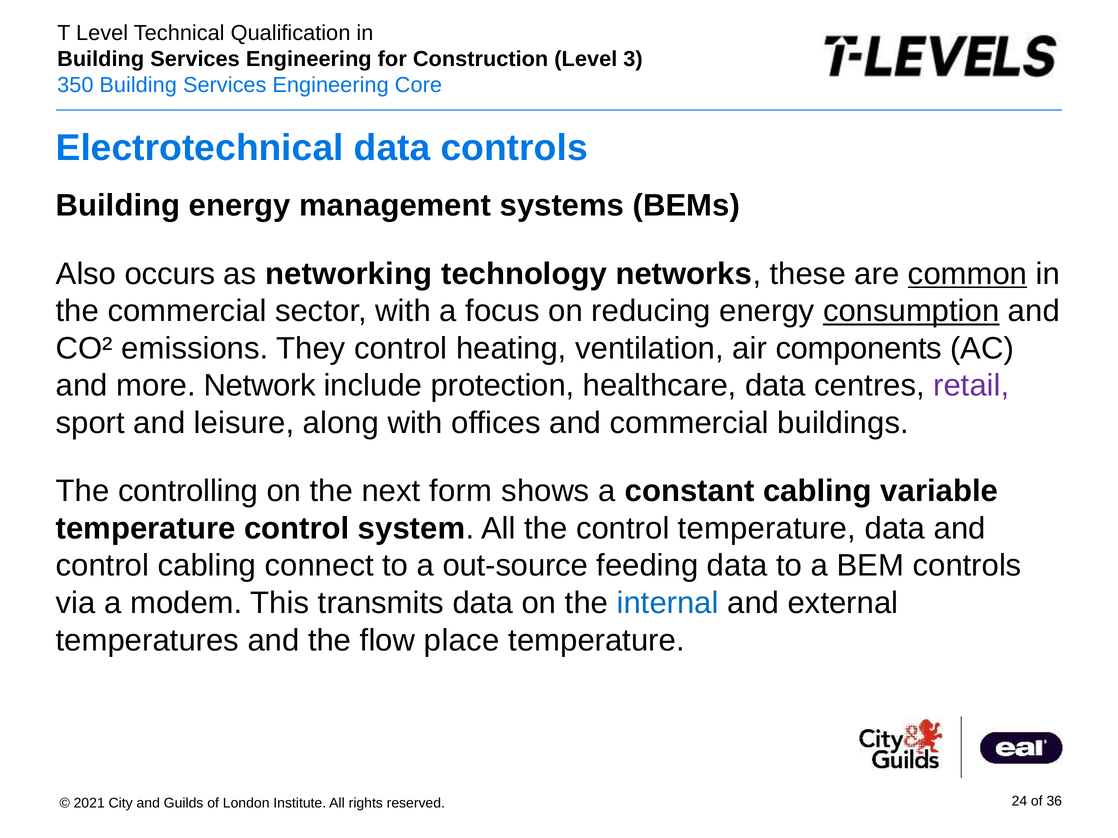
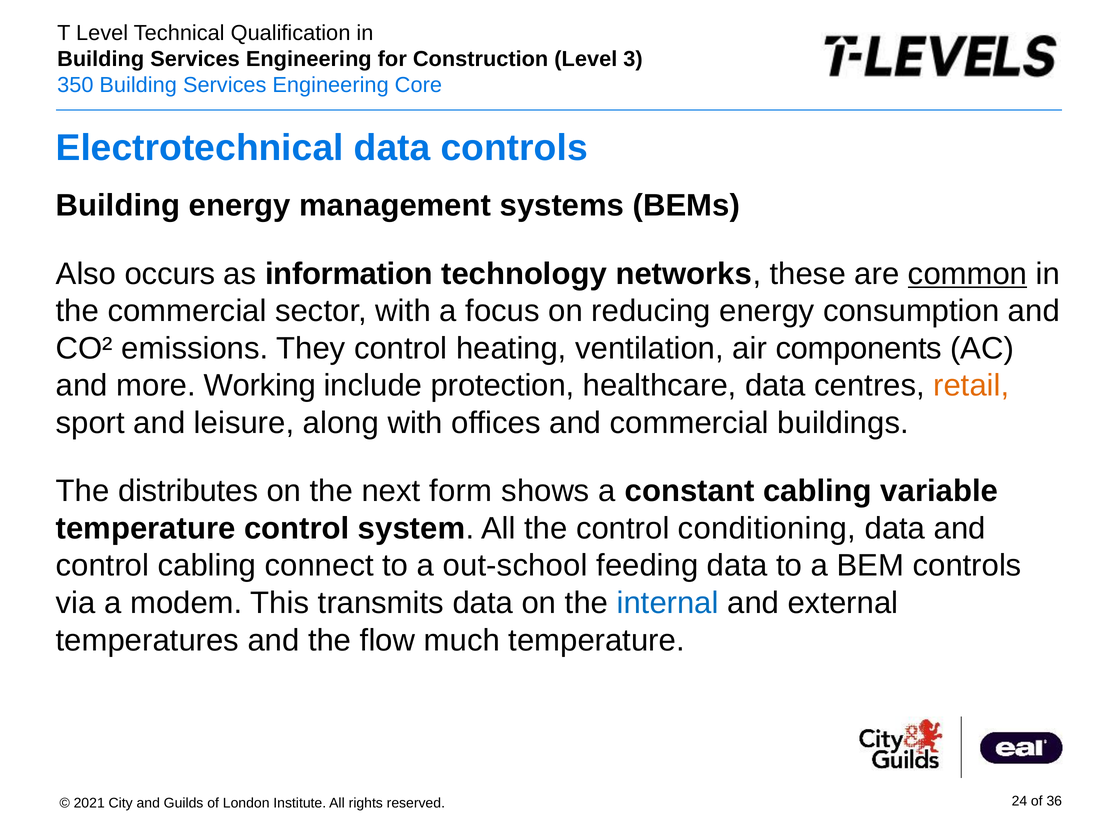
networking: networking -> information
consumption underline: present -> none
Network: Network -> Working
retail colour: purple -> orange
controlling: controlling -> distributes
control temperature: temperature -> conditioning
out-source: out-source -> out-school
place: place -> much
